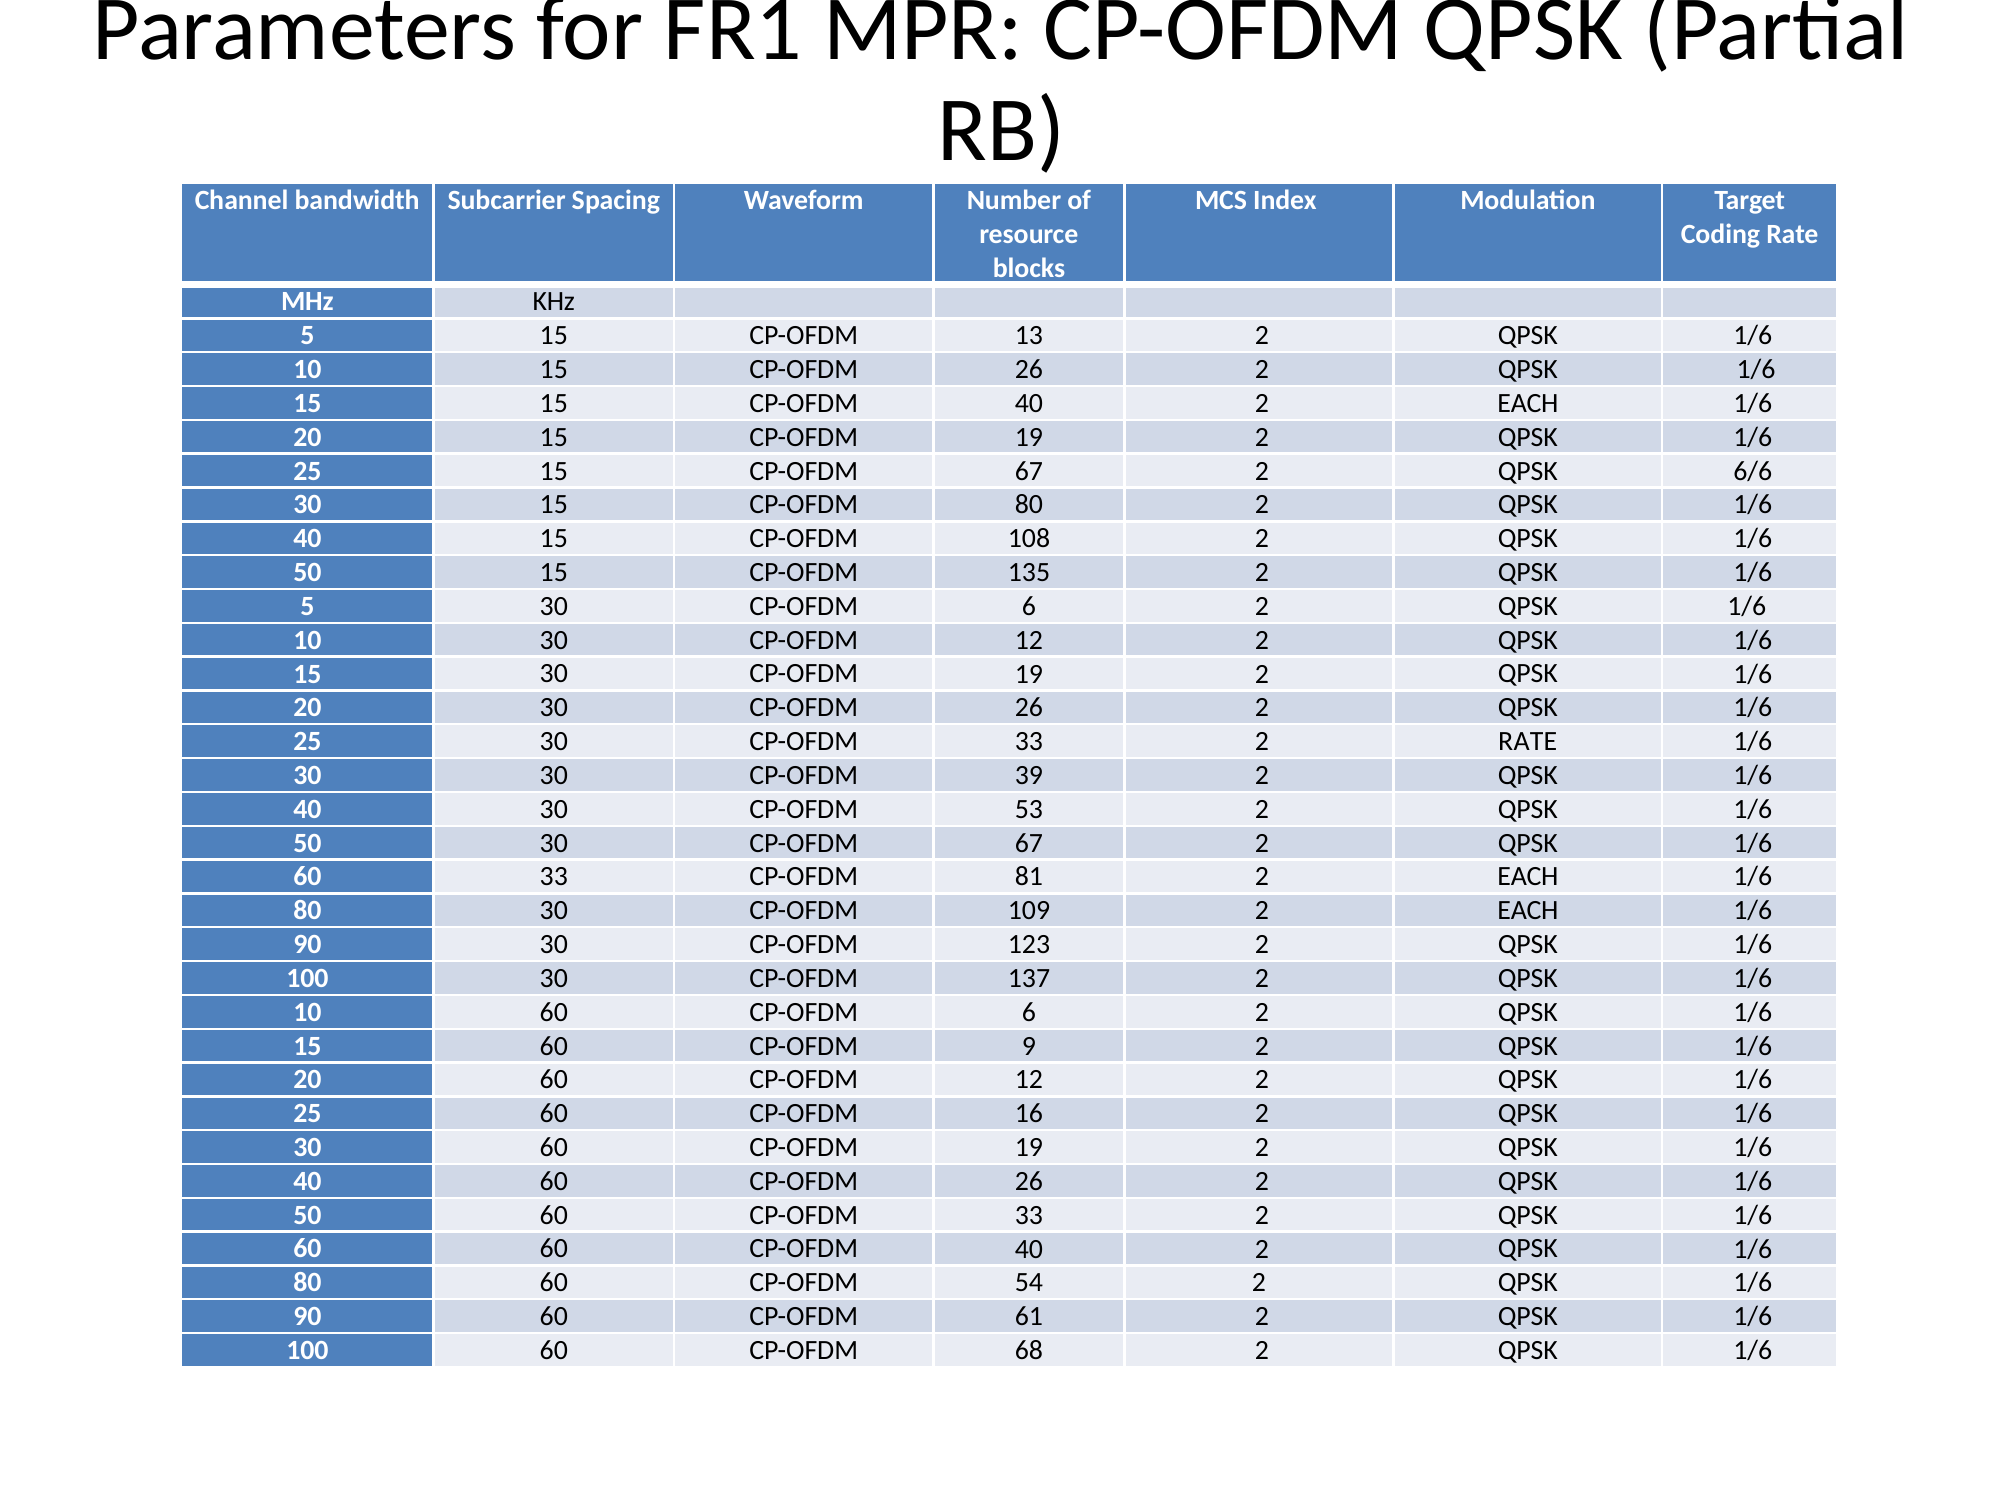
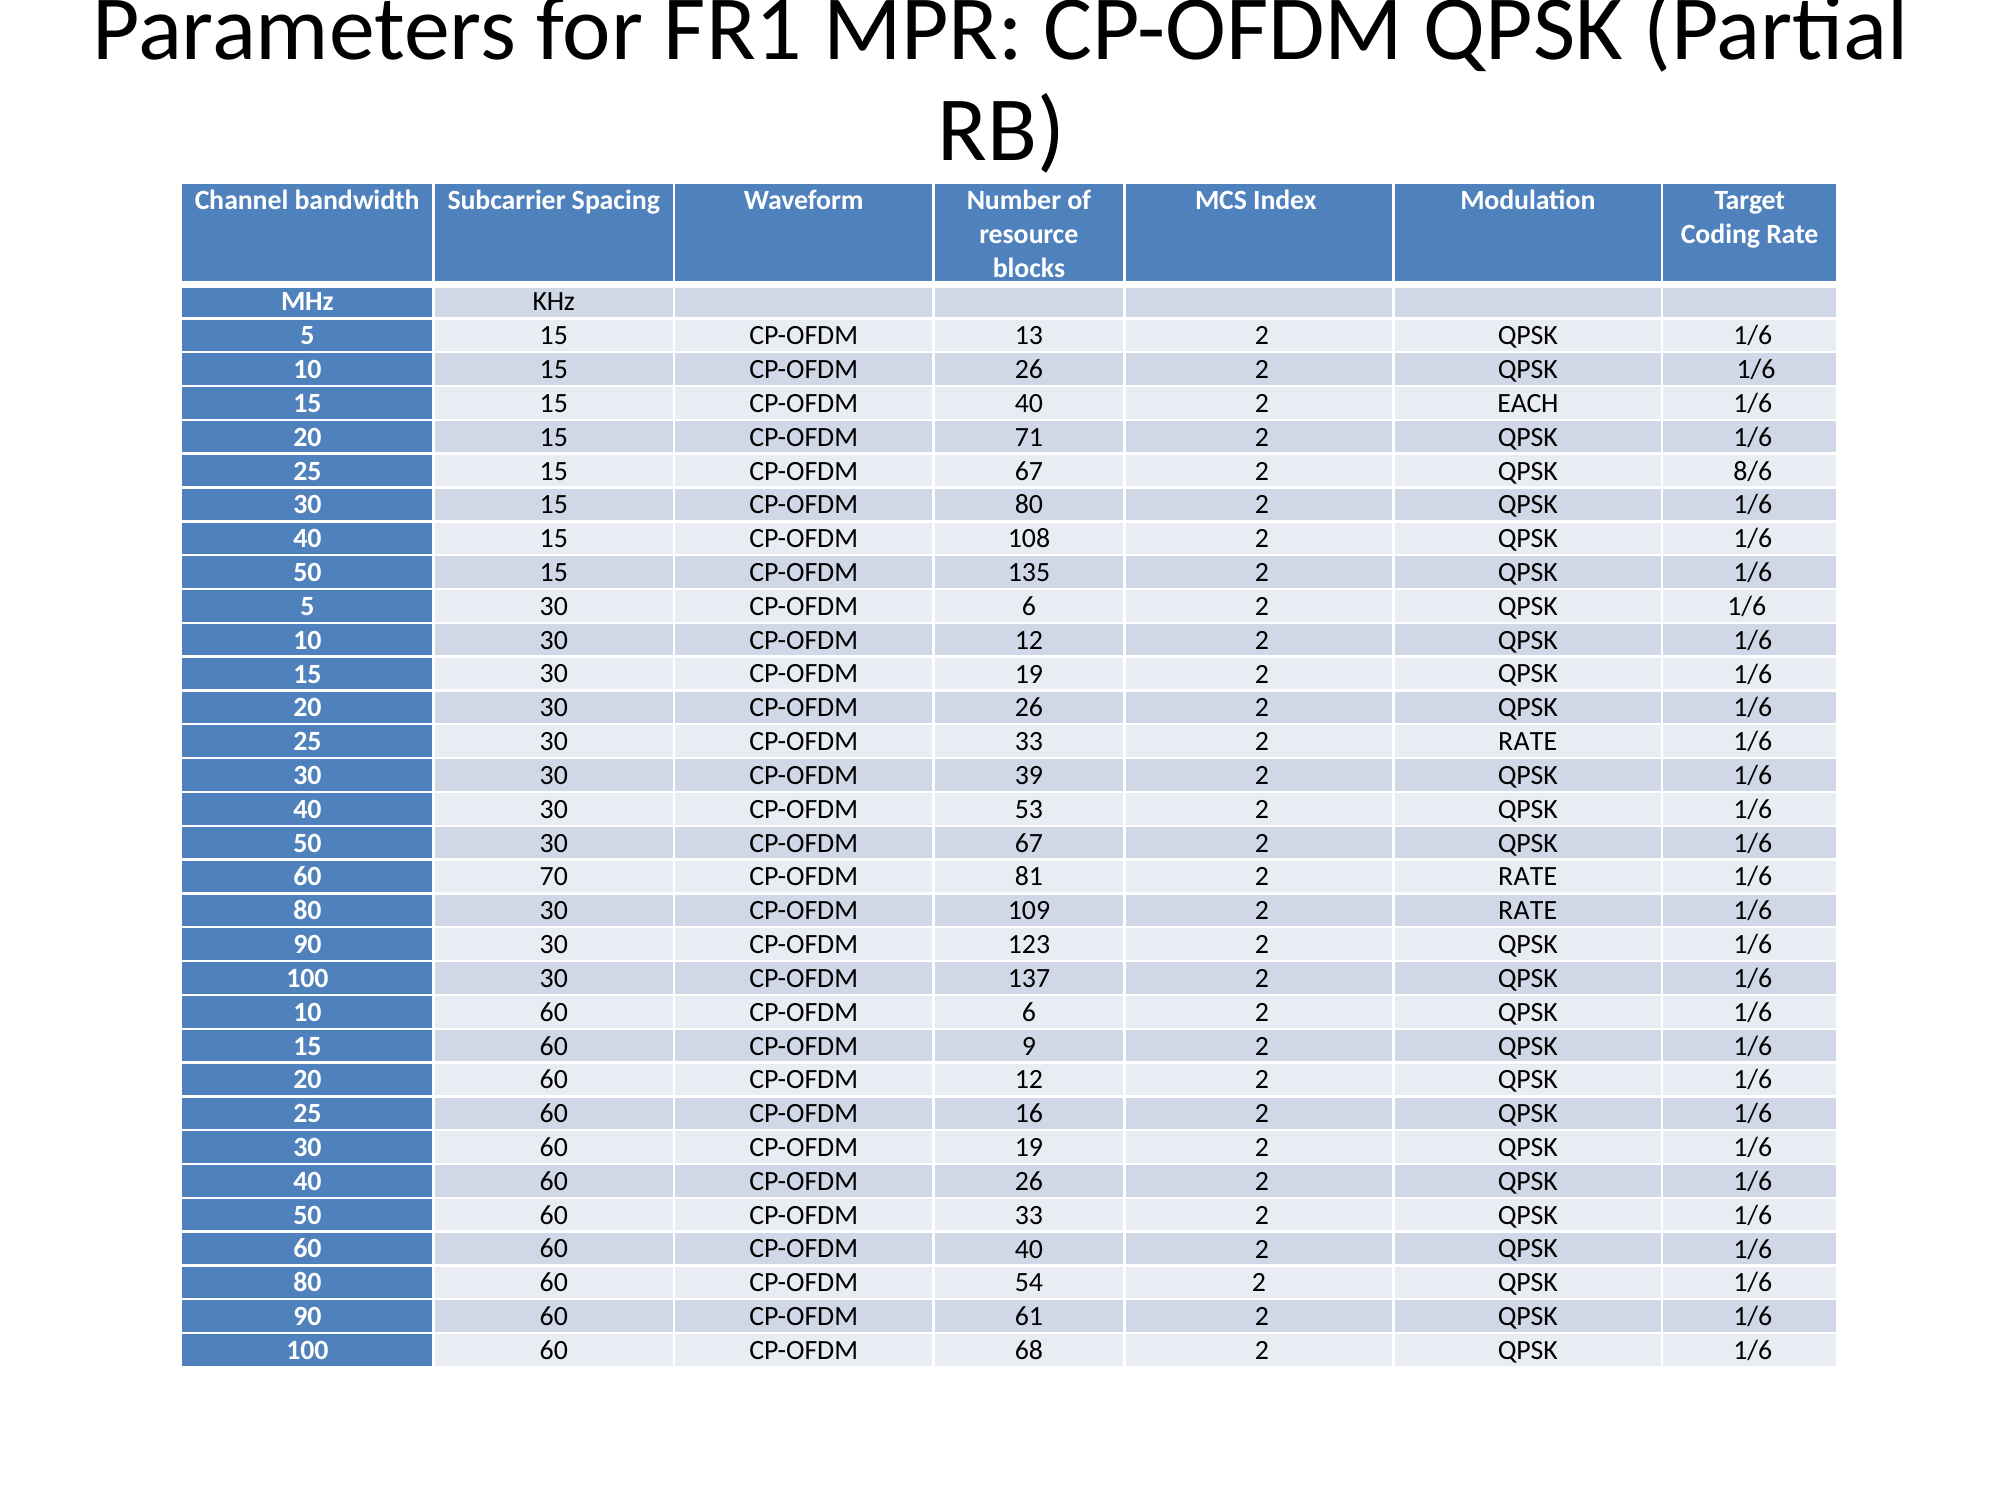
15 CP-OFDM 19: 19 -> 71
6/6: 6/6 -> 8/6
60 33: 33 -> 70
81 2 EACH: EACH -> RATE
109 2 EACH: EACH -> RATE
